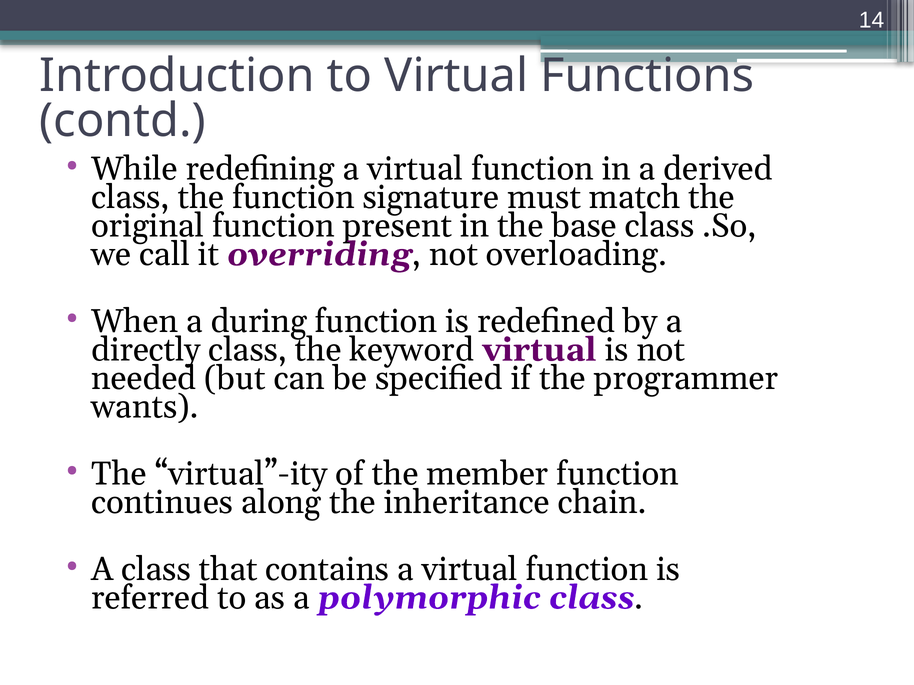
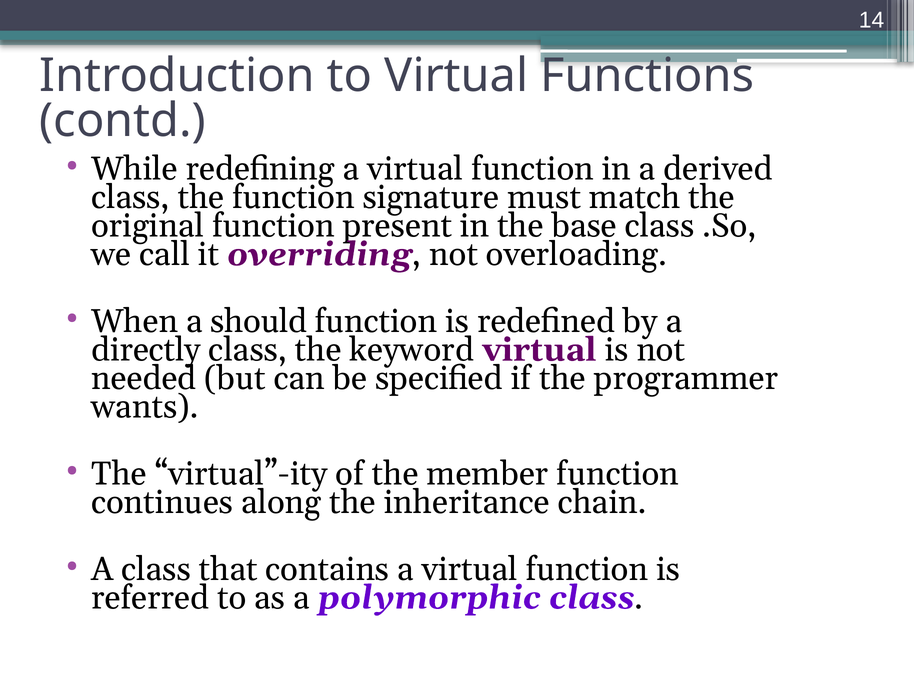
during: during -> should
